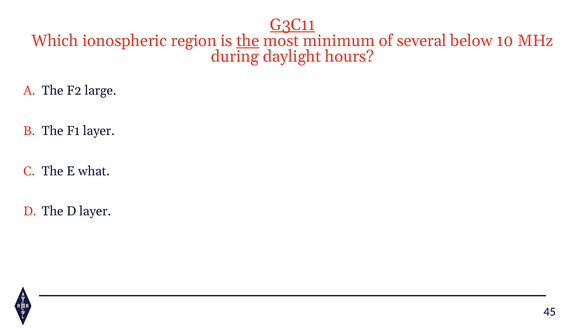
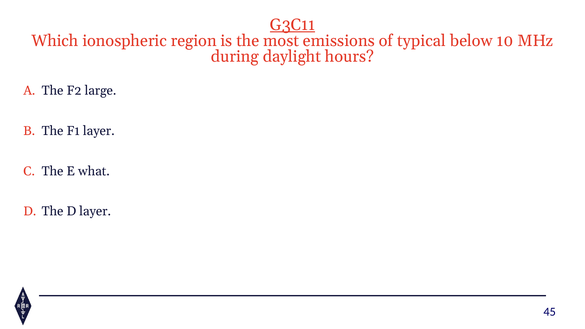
the at (248, 41) underline: present -> none
minimum: minimum -> emissions
several: several -> typical
